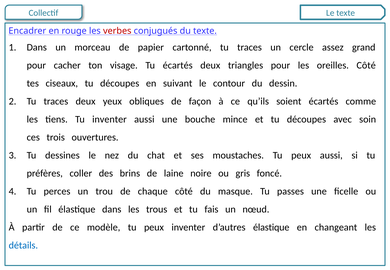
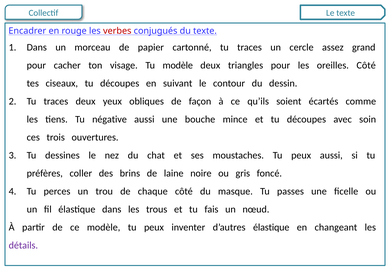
Tu écartés: écartés -> modèle
Tu inventer: inventer -> négative
détails colour: blue -> purple
